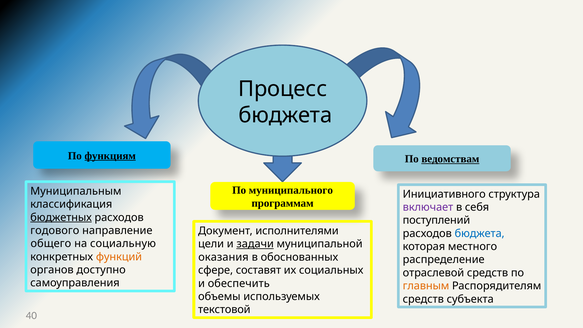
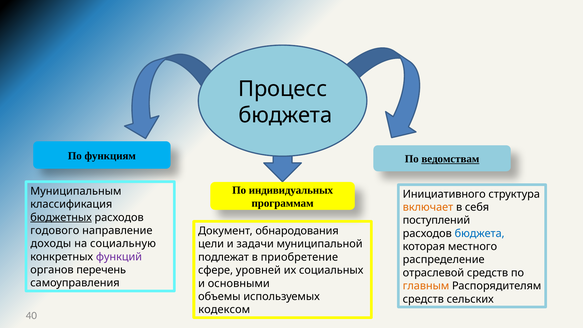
функциям underline: present -> none
муниципального: муниципального -> индивидуальных
включает colour: purple -> orange
исполнителями: исполнителями -> обнародования
общего: общего -> доходы
задачи underline: present -> none
функций colour: orange -> purple
оказания: оказания -> подлежат
обоснованных: обоснованных -> приобретение
доступно: доступно -> перечень
составят: составят -> уровней
обеспечить: обеспечить -> основными
субъекта: субъекта -> сельских
текстовой: текстовой -> кодексом
